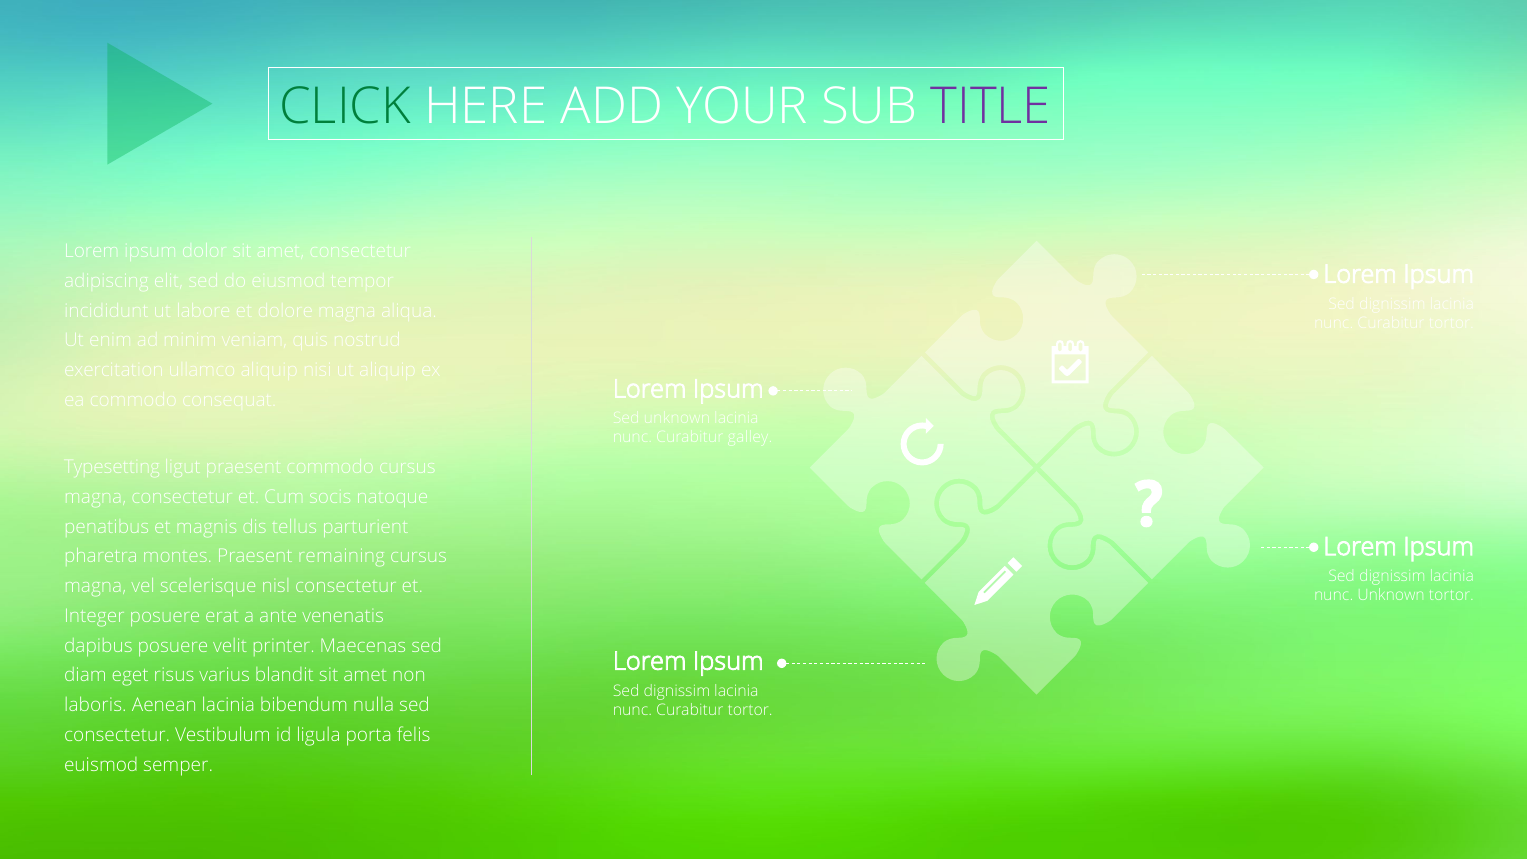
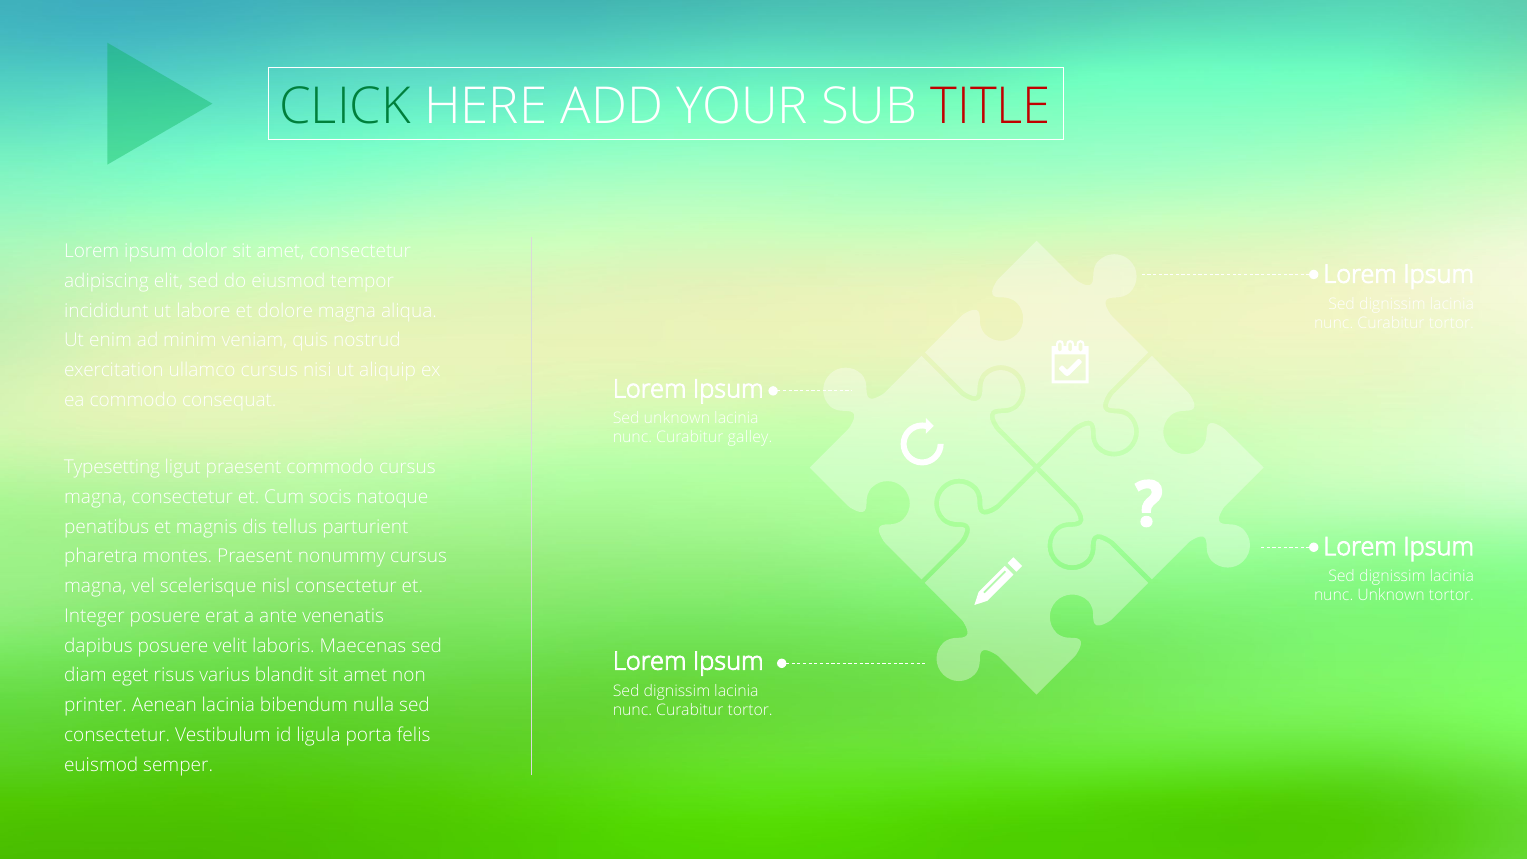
TITLE colour: purple -> red
ullamco aliquip: aliquip -> cursus
remaining: remaining -> nonummy
printer: printer -> laboris
laboris: laboris -> printer
